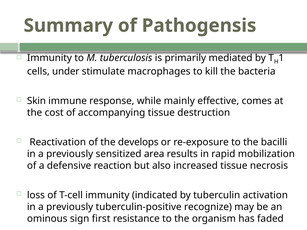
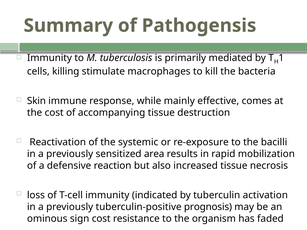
under: under -> killing
develops: develops -> systemic
recognize: recognize -> prognosis
sign first: first -> cost
